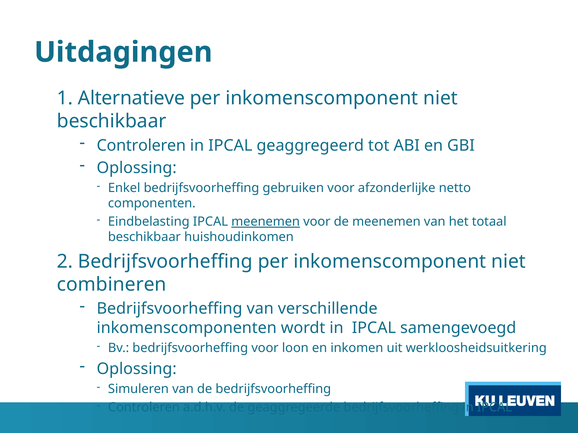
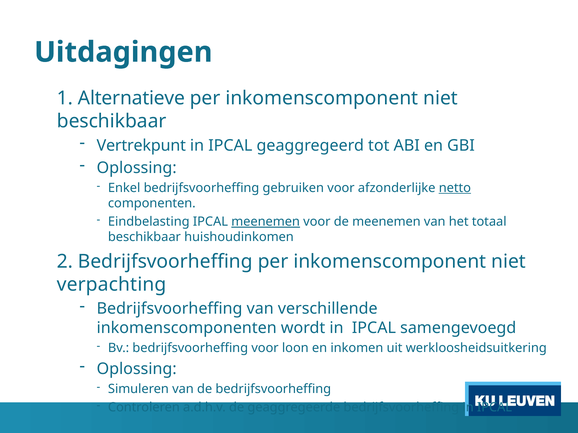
Controleren at (141, 146): Controleren -> Vertrekpunt
netto underline: none -> present
combineren: combineren -> verpachting
